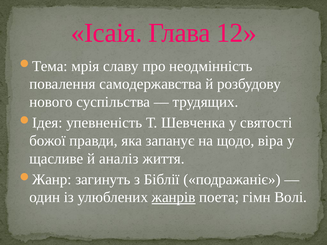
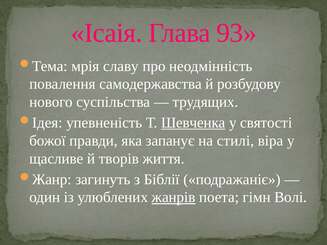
12: 12 -> 93
Шевченка underline: none -> present
щодо: щодо -> стилі
аналіз: аналіз -> творів
